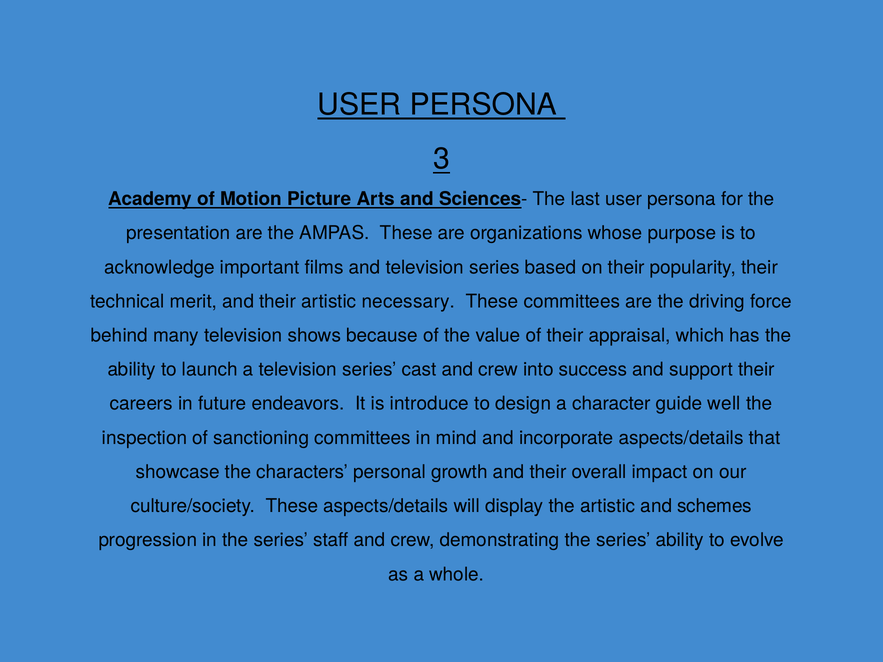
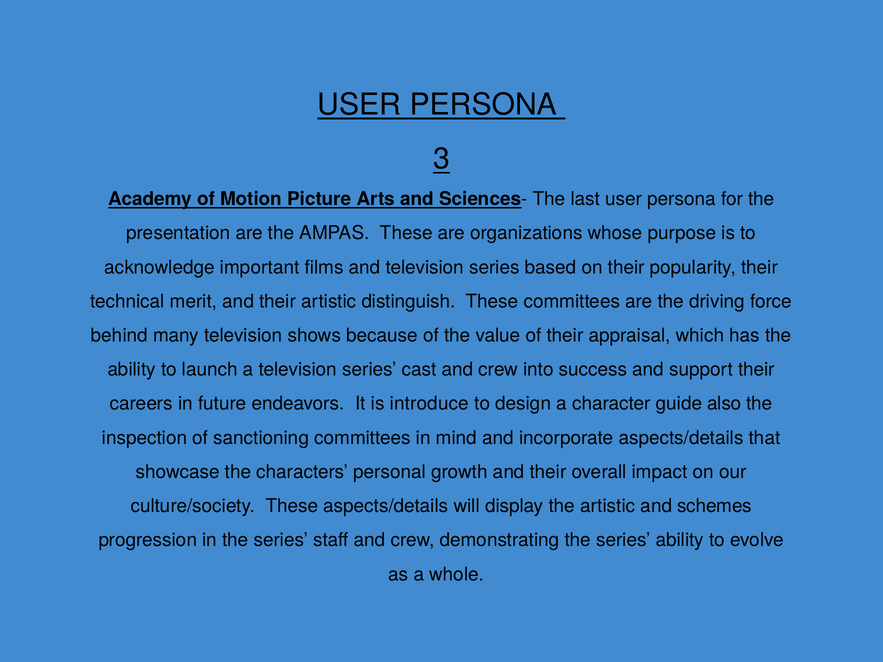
necessary: necessary -> distinguish
well: well -> also
